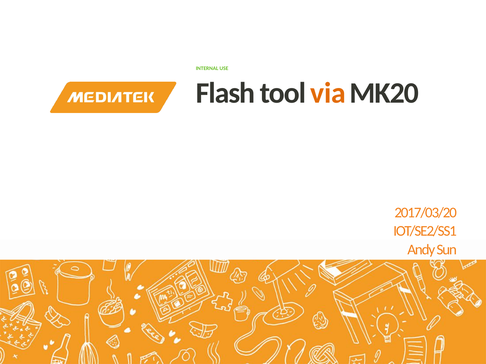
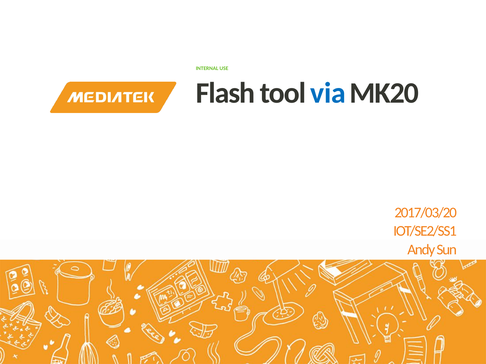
via colour: orange -> blue
